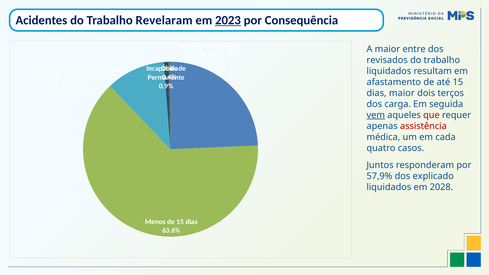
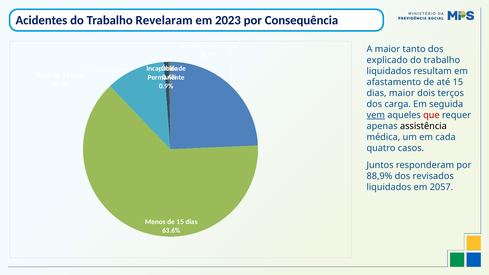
2023 underline: present -> none
entre: entre -> tanto
revisados: revisados -> explicado
assistência at (423, 126) colour: red -> black
57,9%: 57,9% -> 88,9%
explicado: explicado -> revisados
2028: 2028 -> 2057
